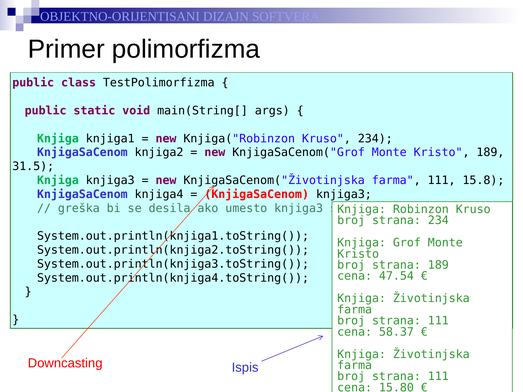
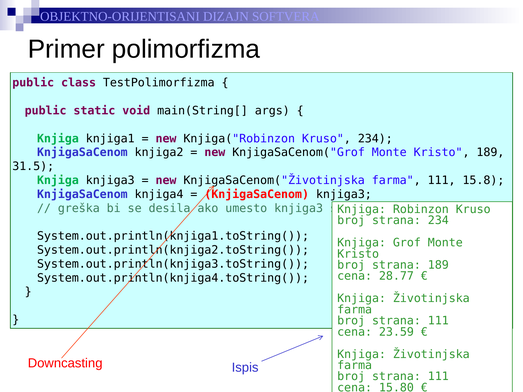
47.54: 47.54 -> 28.77
58.37: 58.37 -> 23.59
